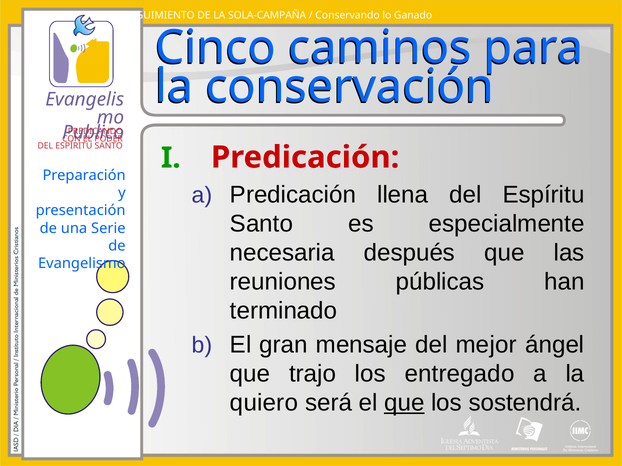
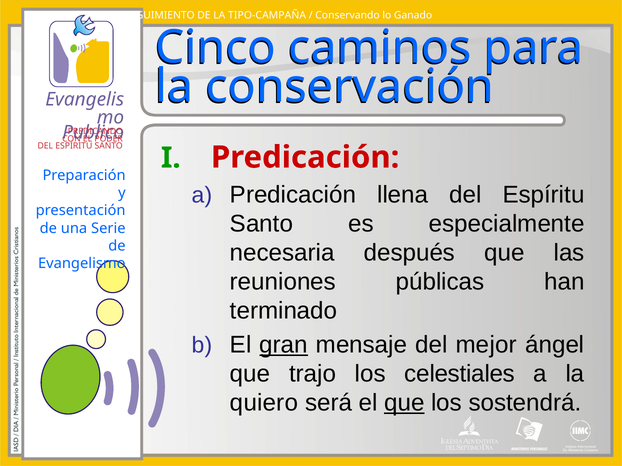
SOLA-CAMPAÑA: SOLA-CAMPAÑA -> TIPO-CAMPAÑA
gran underline: none -> present
entregado: entregado -> celestiales
